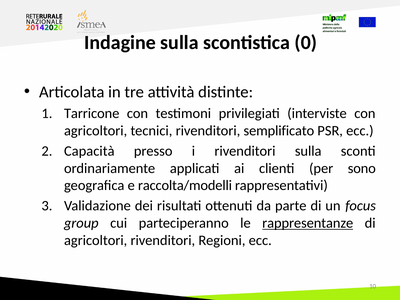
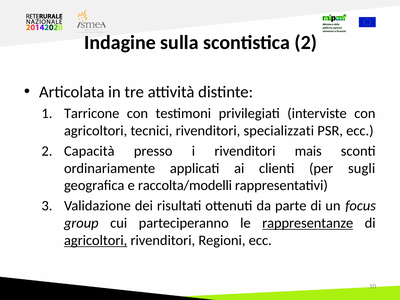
scontistica 0: 0 -> 2
semplificato: semplificato -> specializzati
rivenditori sulla: sulla -> mais
sono: sono -> sugli
agricoltori at (96, 240) underline: none -> present
